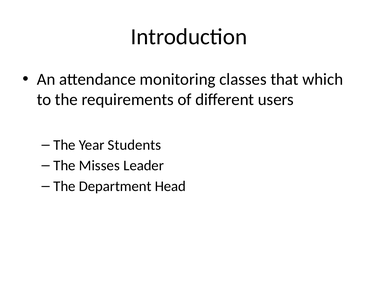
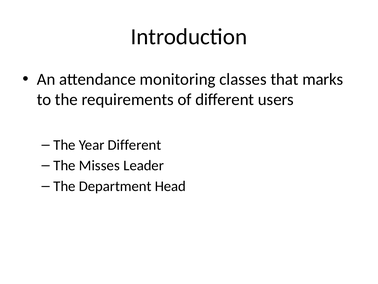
which: which -> marks
Year Students: Students -> Different
